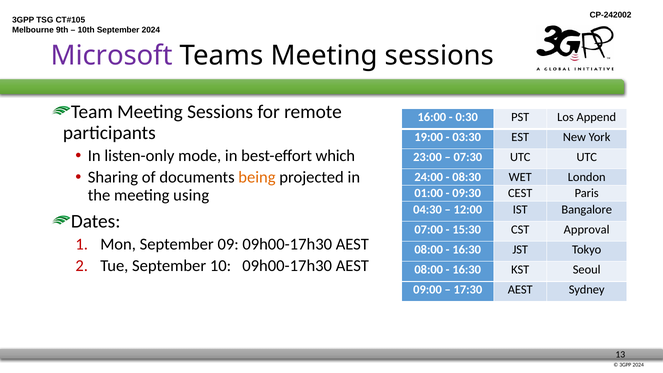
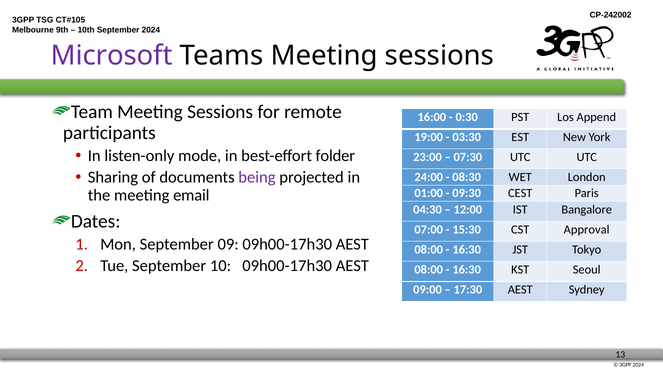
which: which -> folder
being colour: orange -> purple
using: using -> email
